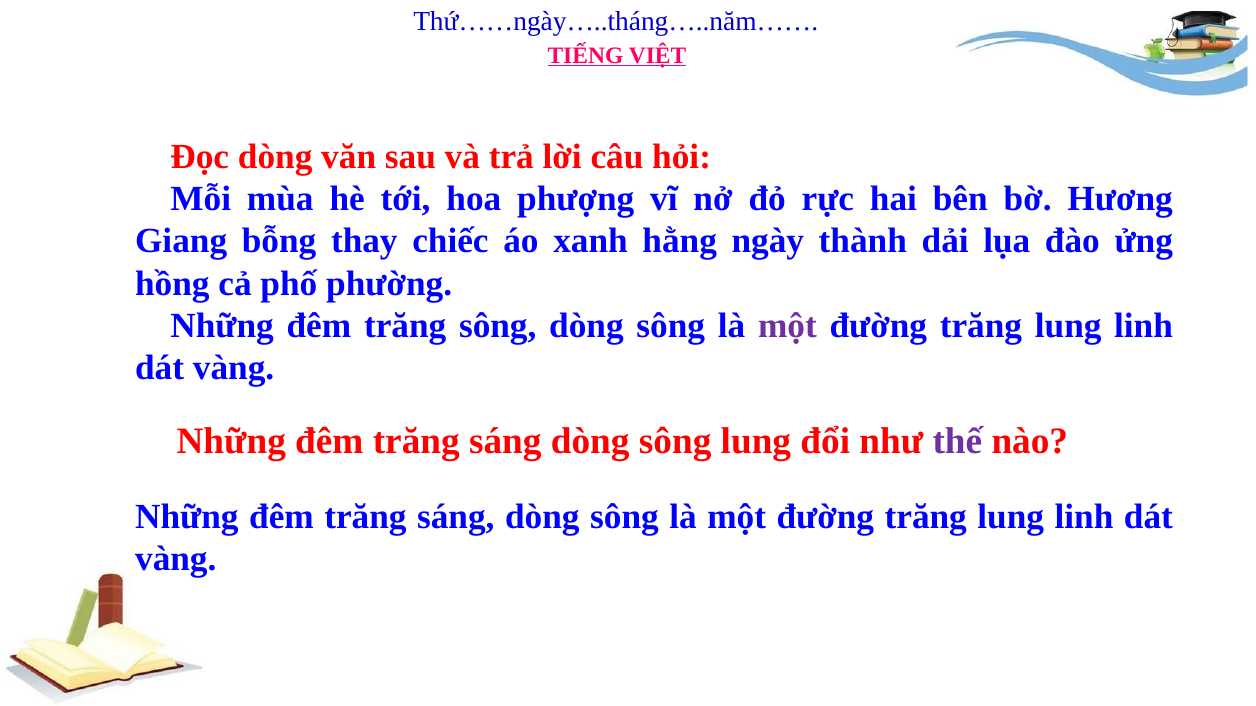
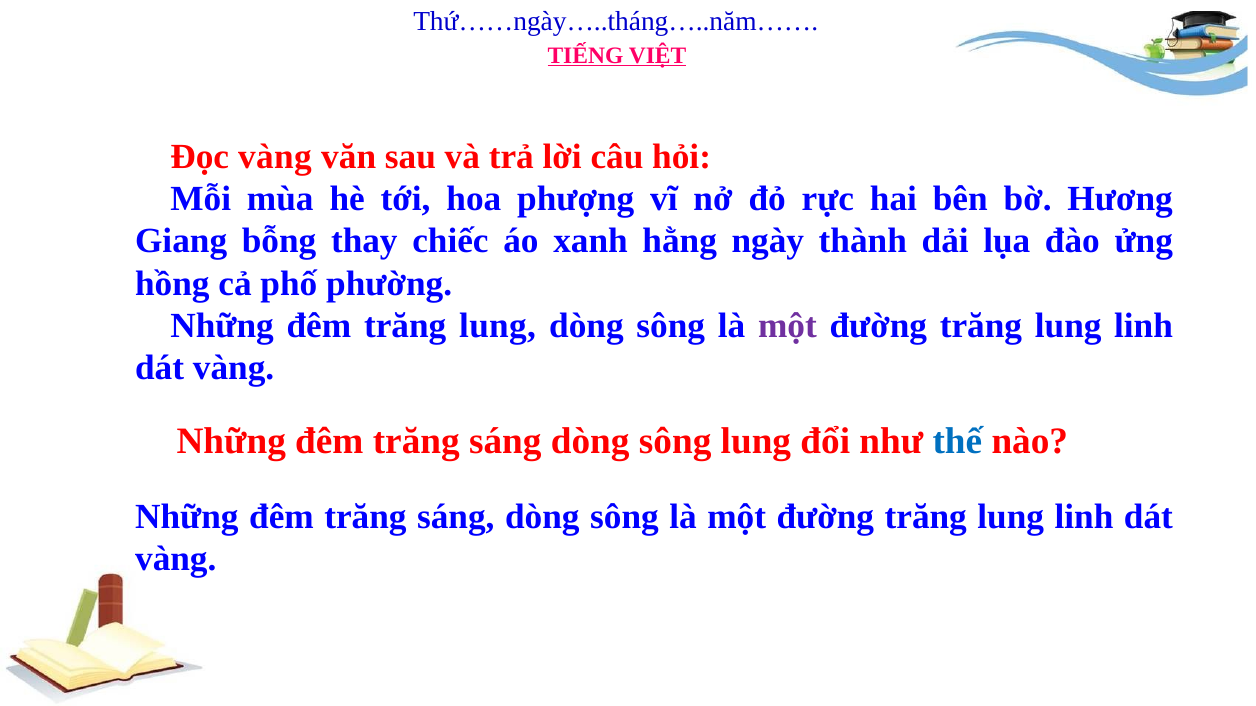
Đọc dòng: dòng -> vàng
đêm trăng sông: sông -> lung
thế colour: purple -> blue
